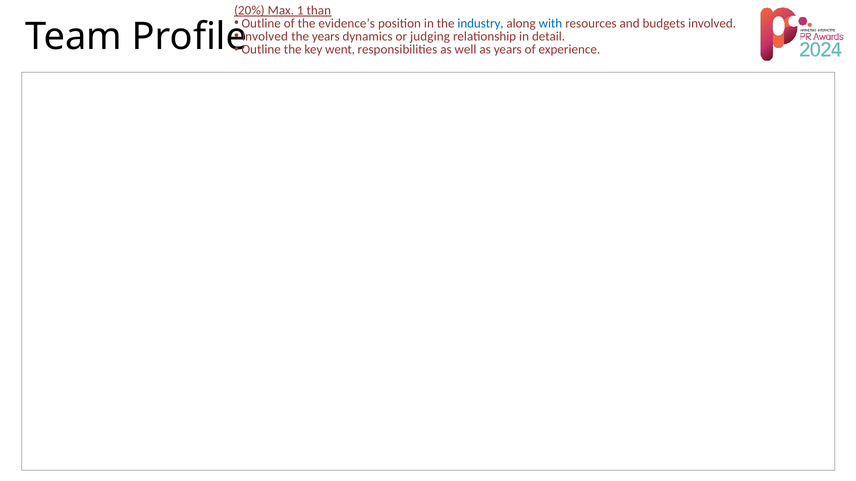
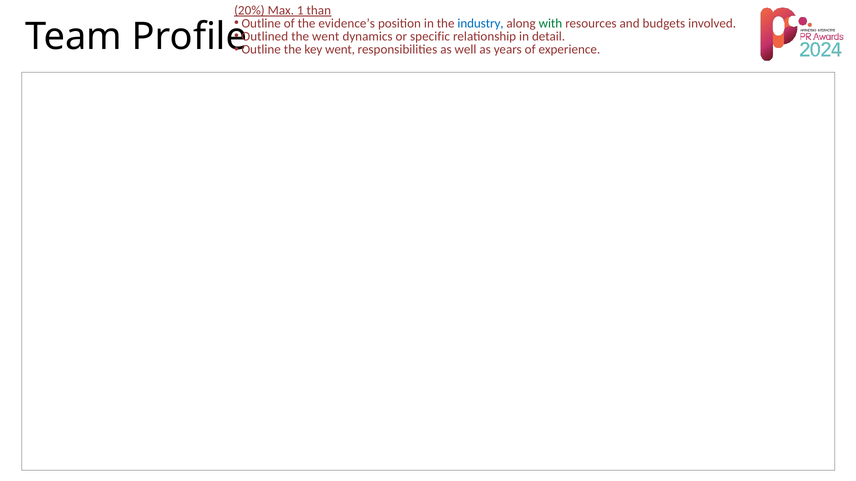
with colour: blue -> green
Involved at (265, 36): Involved -> Outlined
the years: years -> went
judging: judging -> specific
